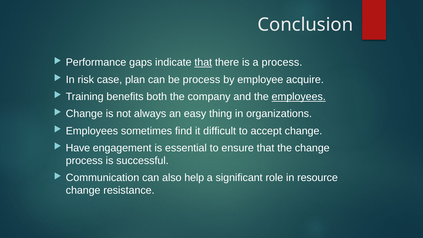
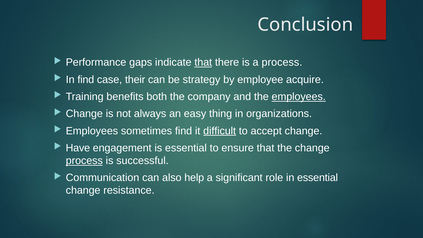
In risk: risk -> find
plan: plan -> their
be process: process -> strategy
difficult underline: none -> present
process at (84, 161) underline: none -> present
in resource: resource -> essential
